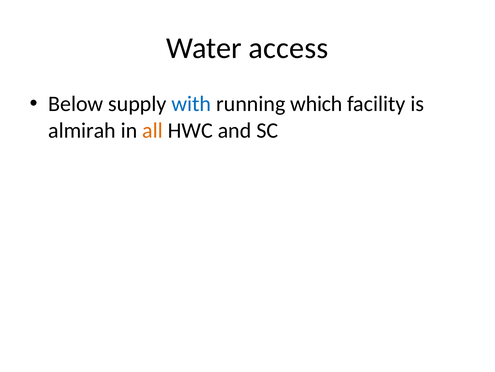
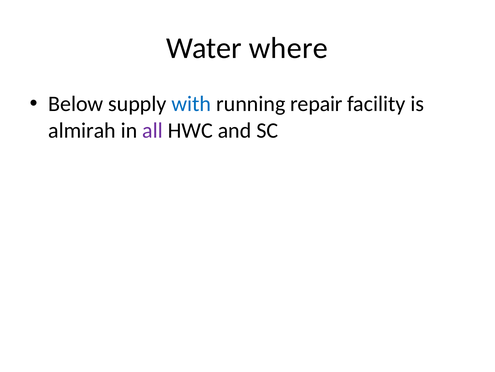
access: access -> where
which: which -> repair
all colour: orange -> purple
